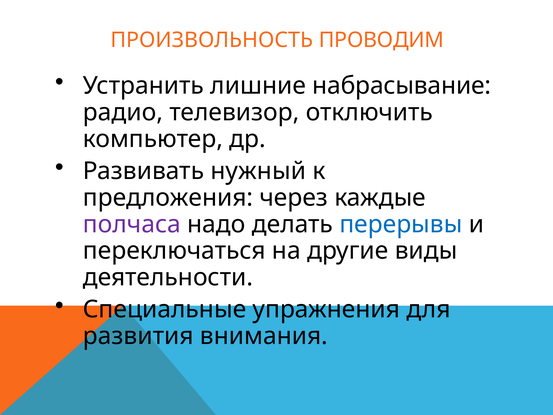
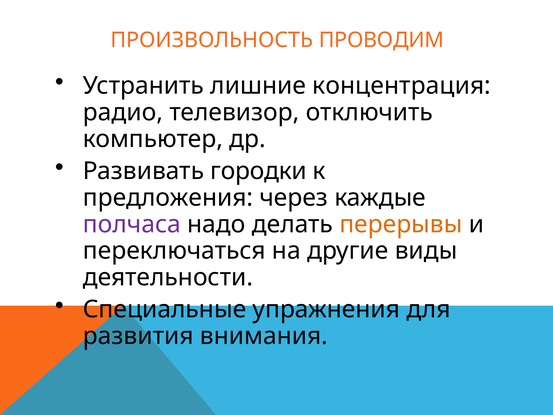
набрасывание: набрасывание -> концентрация
нужный: нужный -> городки
перерывы colour: blue -> orange
